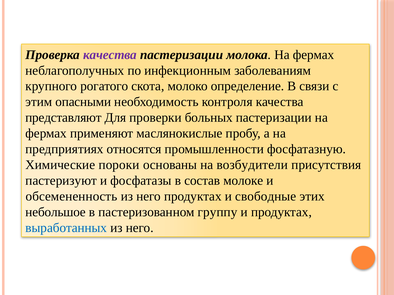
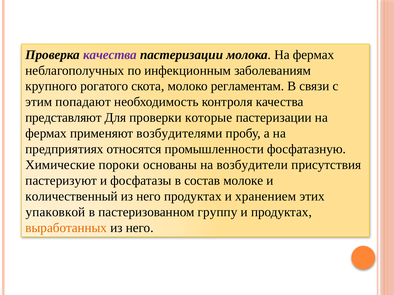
определение: определение -> регламентам
опасными: опасными -> попадают
больных: больных -> которые
маслянокислые: маслянокислые -> возбудителями
обсемененность: обсемененность -> количественный
свободные: свободные -> хранением
небольшое: небольшое -> упаковкой
выработанных colour: blue -> orange
